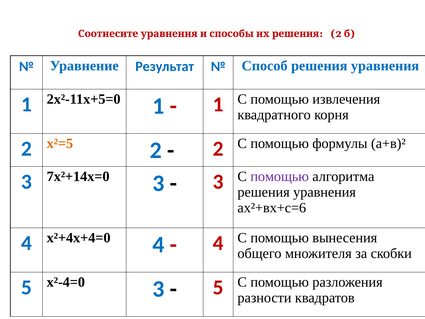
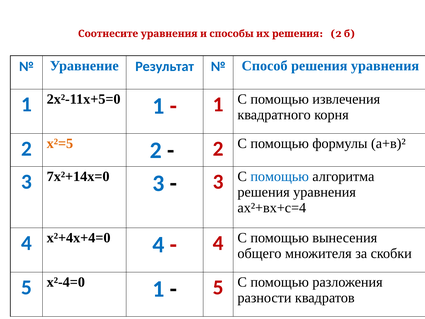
помощью at (280, 176) colour: purple -> blue
ах²+вх+с=6: ах²+вх+с=6 -> ах²+вх+с=4
х²-4=0 3: 3 -> 1
